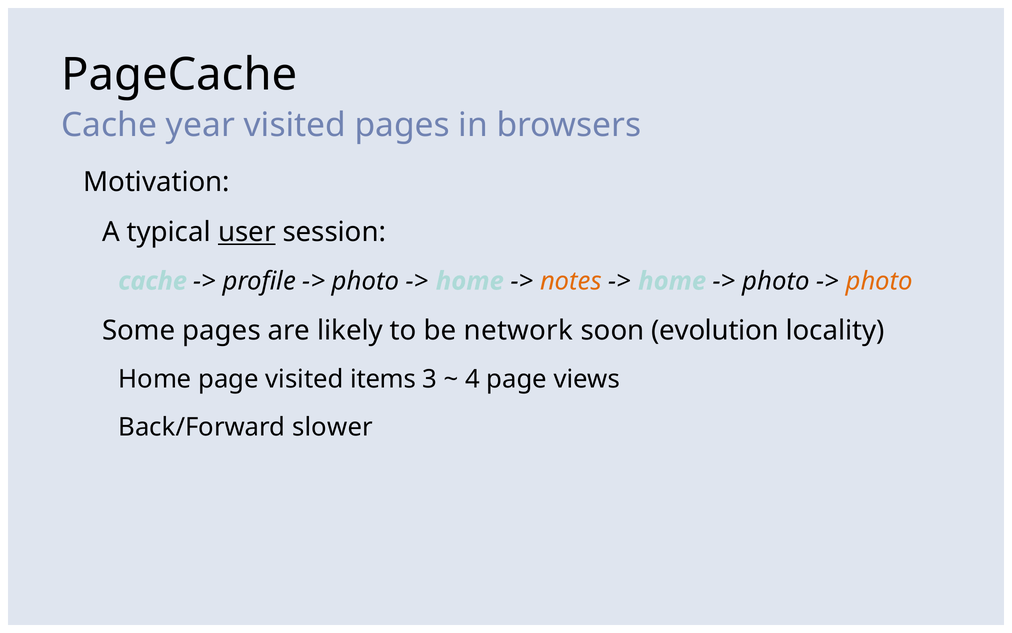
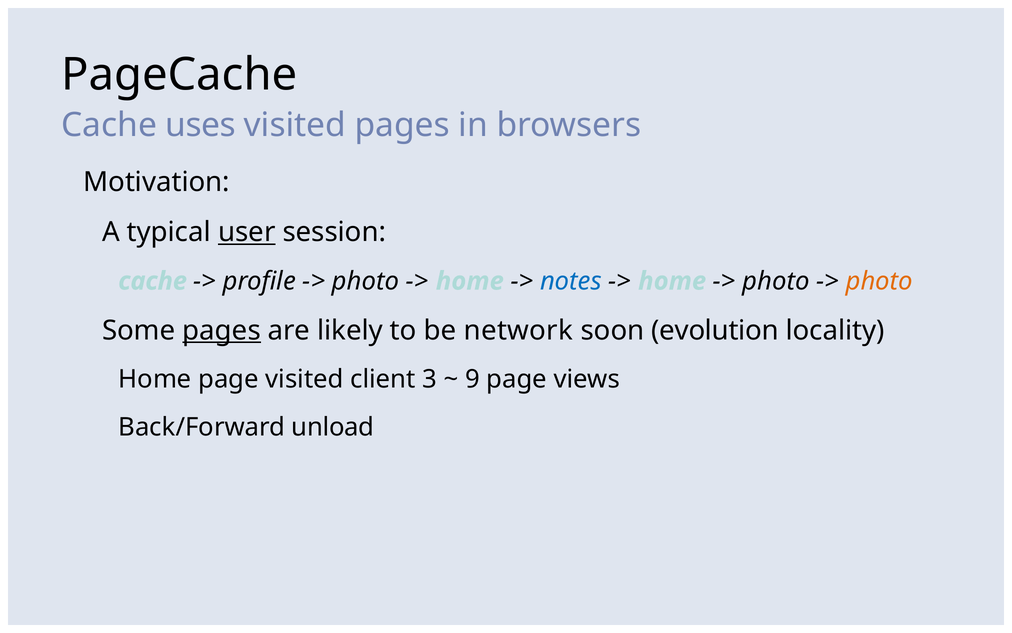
year: year -> uses
notes colour: orange -> blue
pages at (222, 330) underline: none -> present
items: items -> client
4: 4 -> 9
slower: slower -> unload
